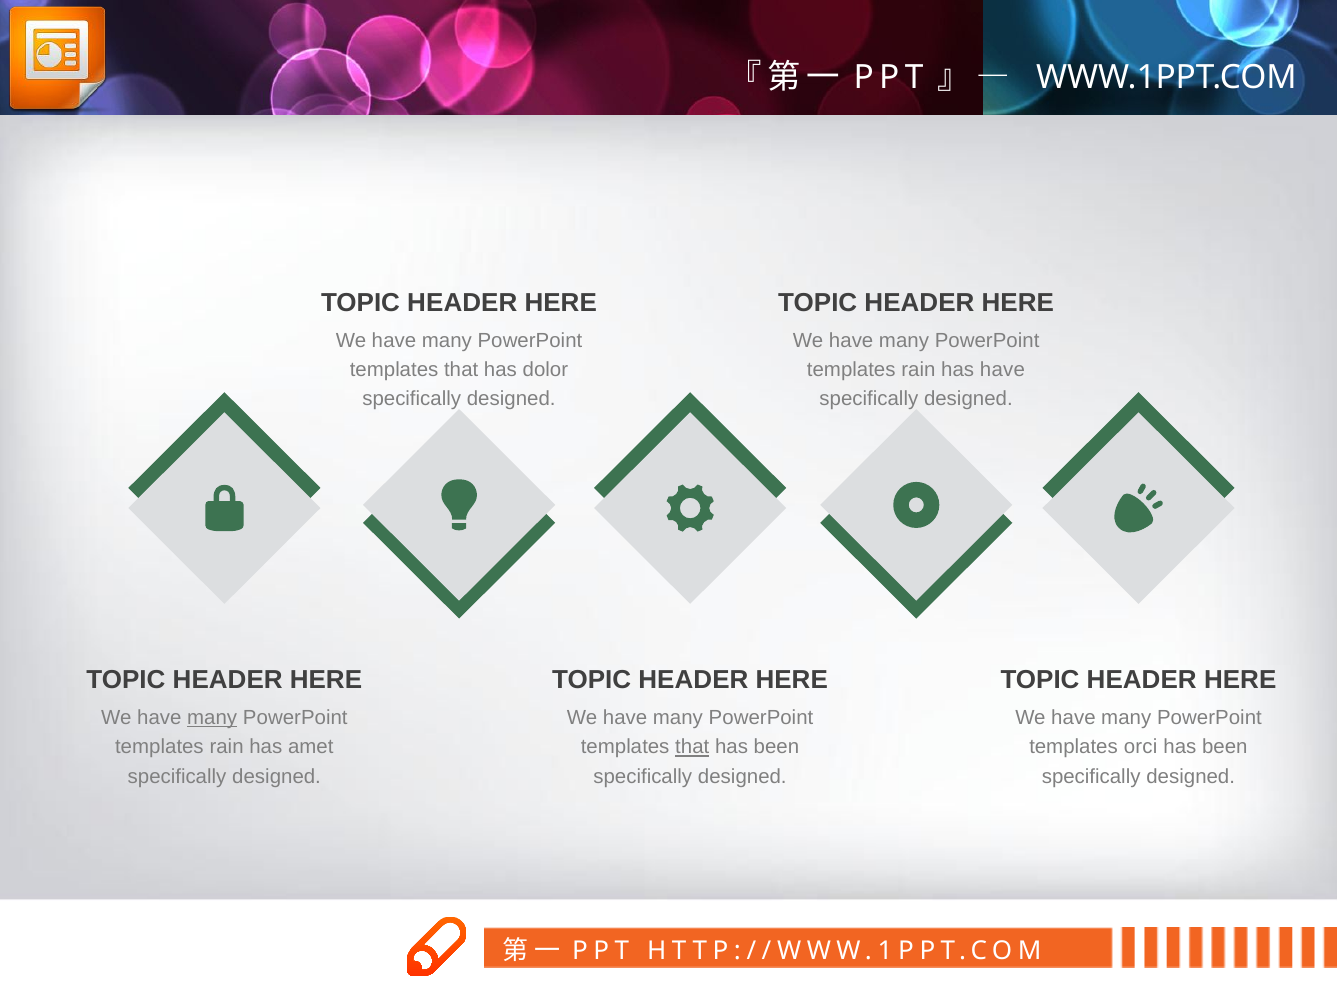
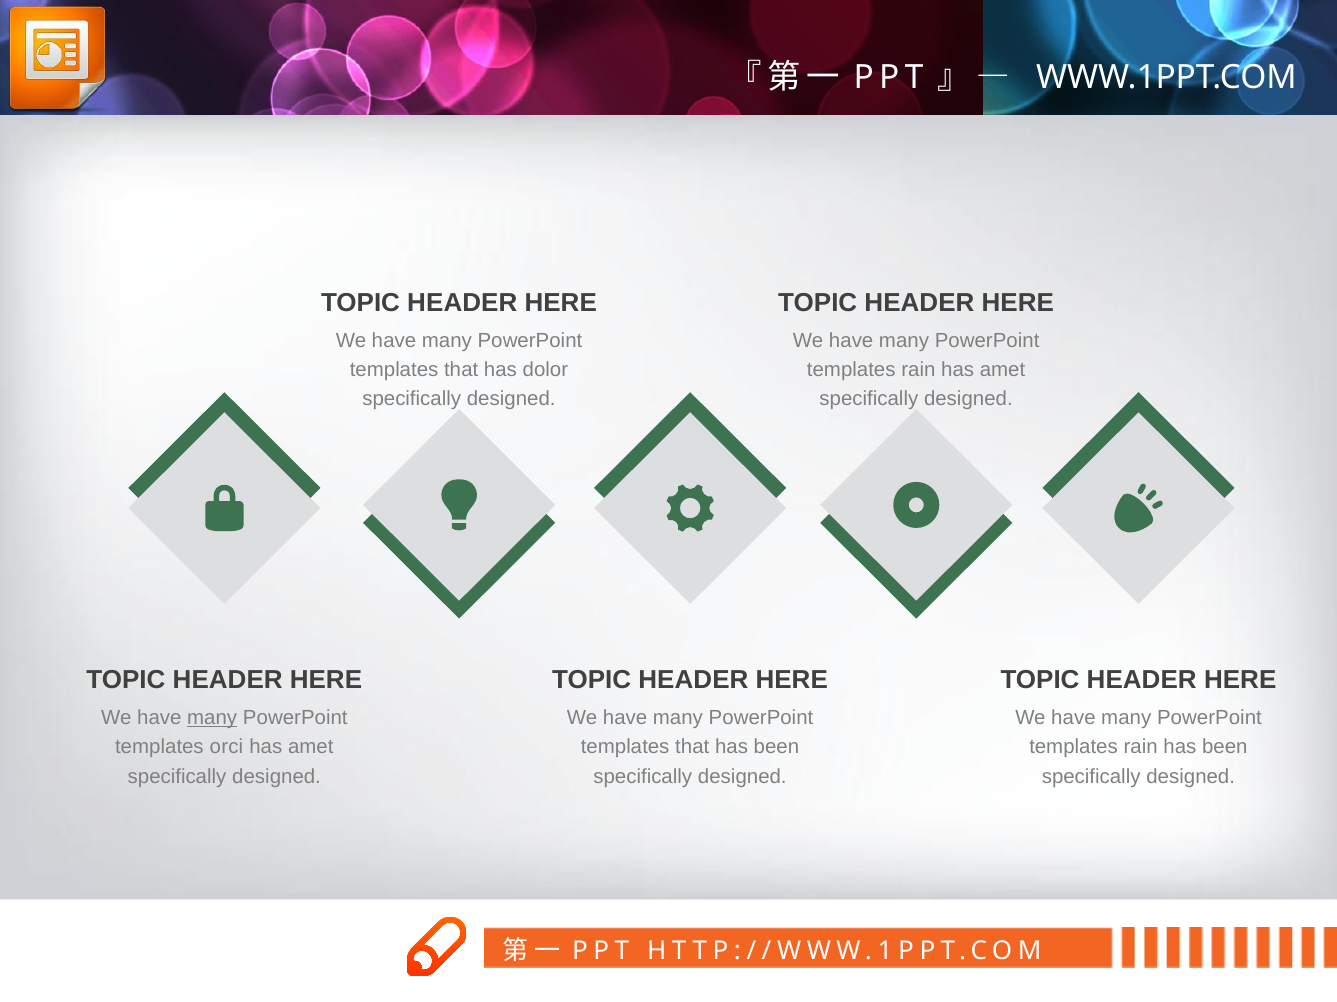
have at (1002, 370): have -> amet
rain at (227, 748): rain -> orci
that at (692, 748) underline: present -> none
orci at (1141, 748): orci -> rain
